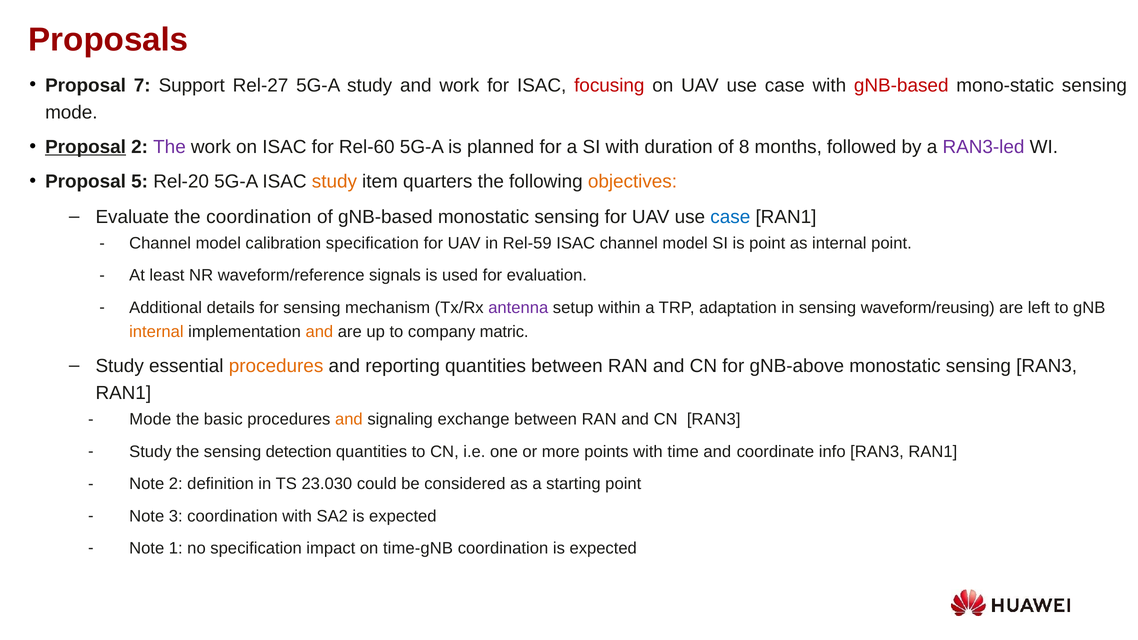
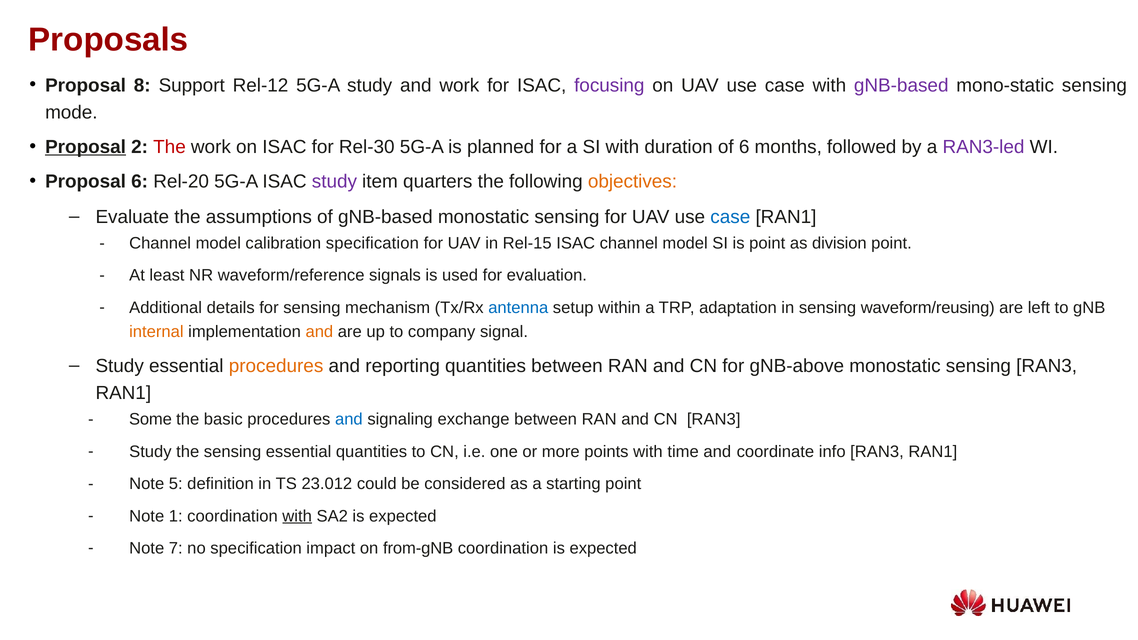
7: 7 -> 8
Rel-27: Rel-27 -> Rel-12
focusing colour: red -> purple
gNB-based at (901, 85) colour: red -> purple
The at (169, 147) colour: purple -> red
Rel-60: Rel-60 -> Rel-30
of 8: 8 -> 6
Proposal 5: 5 -> 6
study at (334, 181) colour: orange -> purple
the coordination: coordination -> assumptions
Rel-59: Rel-59 -> Rel-15
as internal: internal -> division
antenna colour: purple -> blue
matric: matric -> signal
Mode at (150, 419): Mode -> Some
and at (349, 419) colour: orange -> blue
sensing detection: detection -> essential
Note 2: 2 -> 5
23.030: 23.030 -> 23.012
3: 3 -> 1
with at (297, 516) underline: none -> present
1: 1 -> 7
time-gNB: time-gNB -> from-gNB
